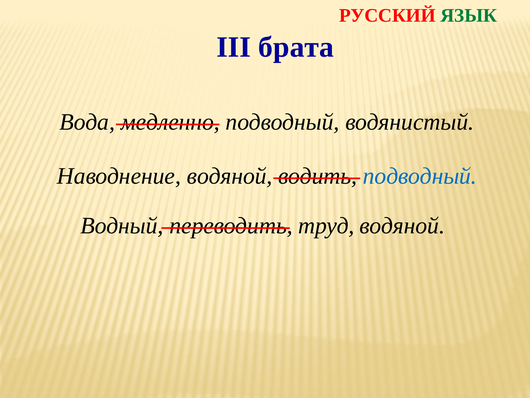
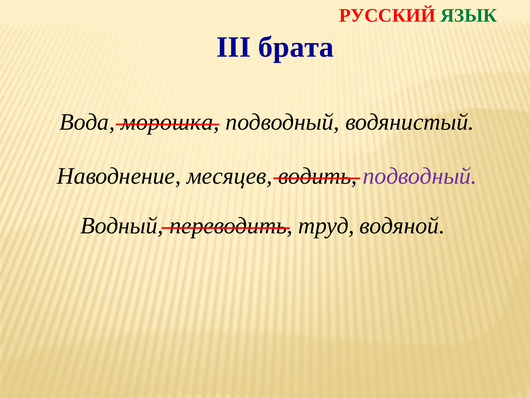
медленно: медленно -> морошка
Наводнение водяной: водяной -> месяцев
подводный at (420, 176) colour: blue -> purple
